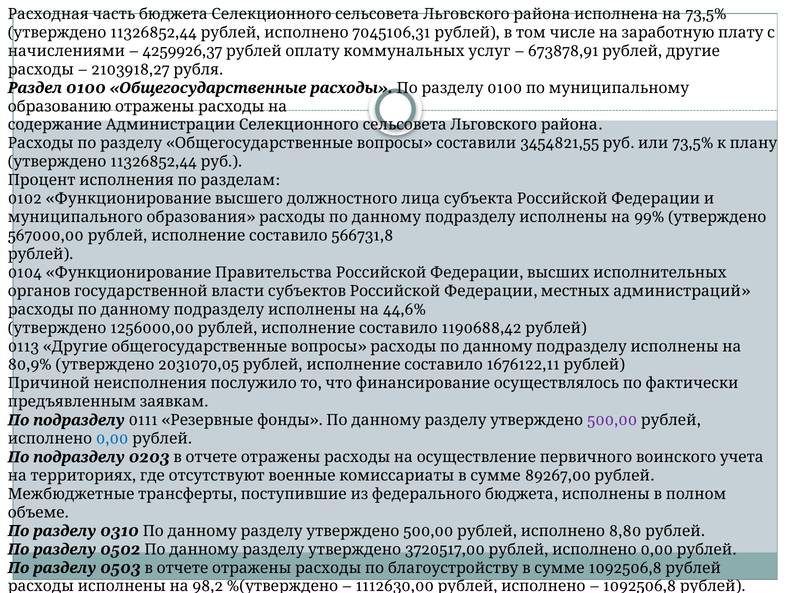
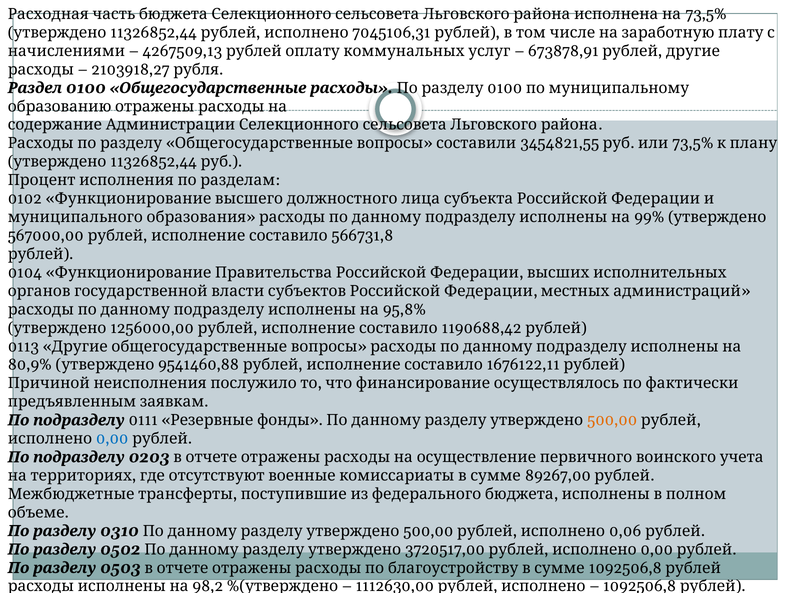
4259926,37: 4259926,37 -> 4267509,13
44,6%: 44,6% -> 95,8%
2031070,05: 2031070,05 -> 9541460,88
500,00 at (612, 420) colour: purple -> orange
8,80: 8,80 -> 0,06
